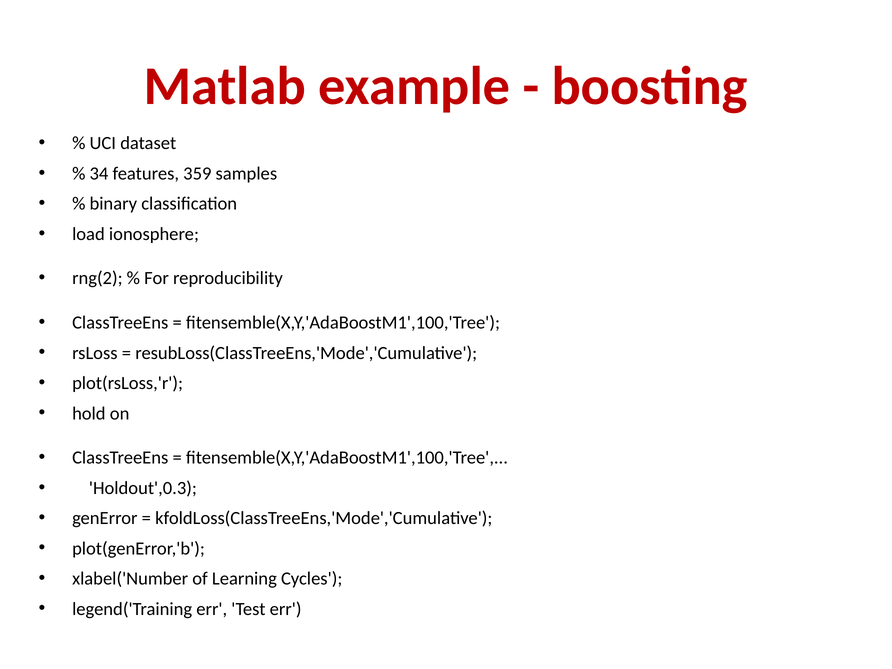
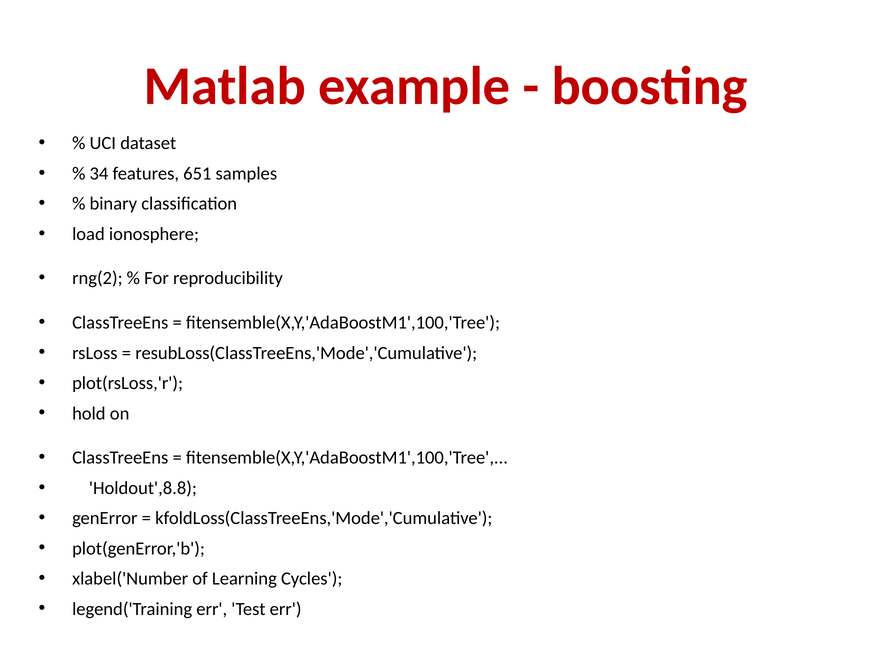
359: 359 -> 651
Holdout',0.3: Holdout',0.3 -> Holdout',8.8
